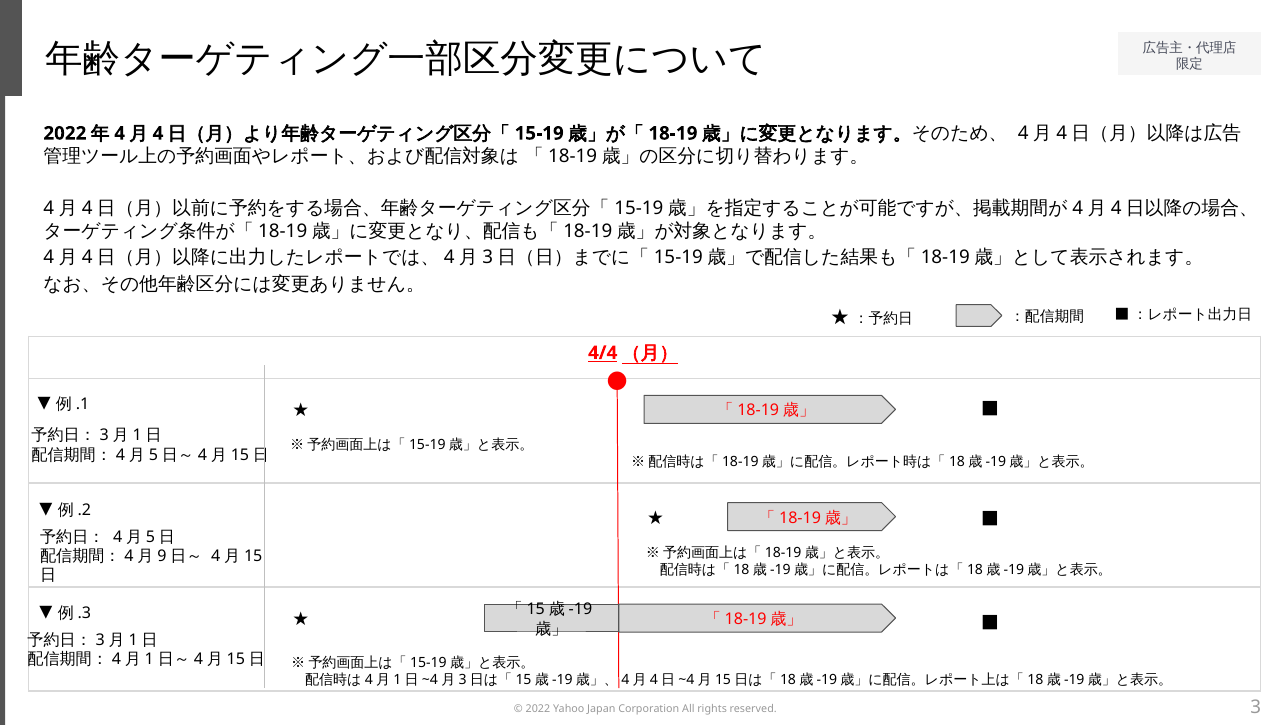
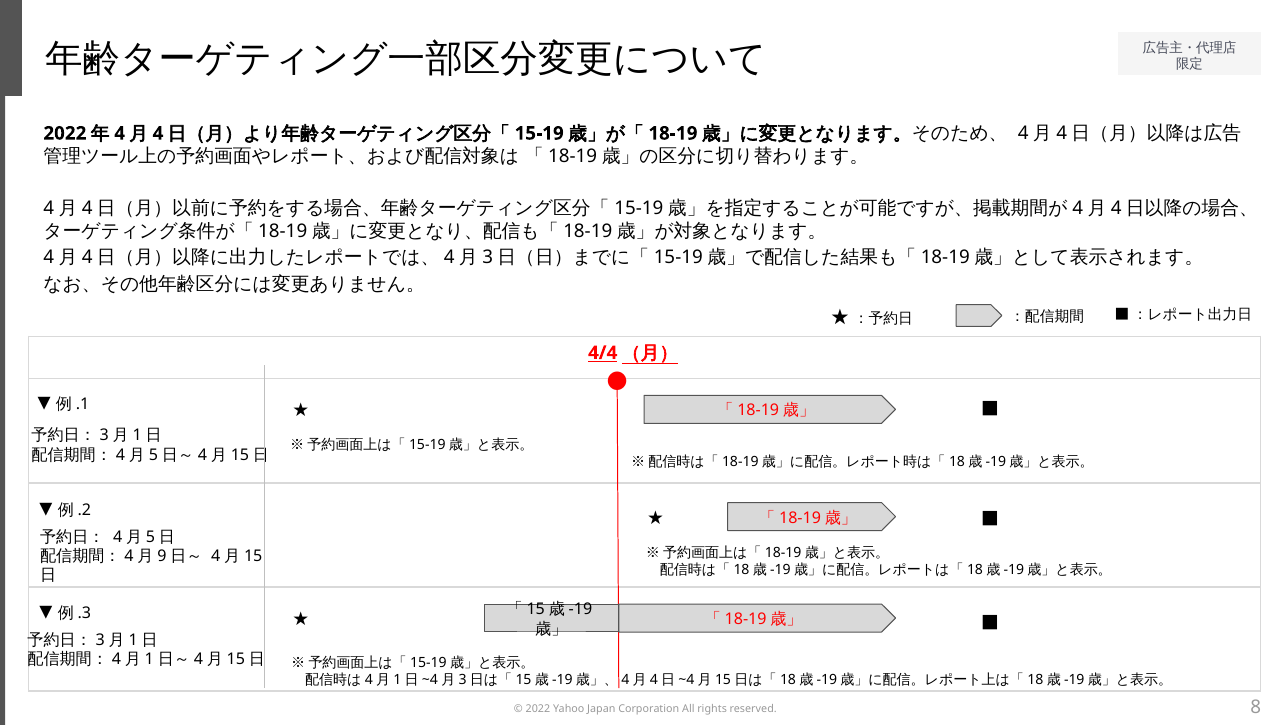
3: 3 -> 8
